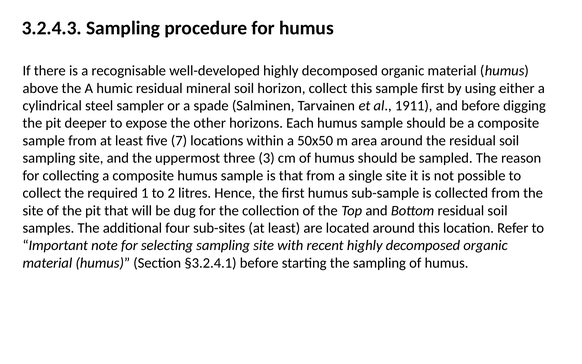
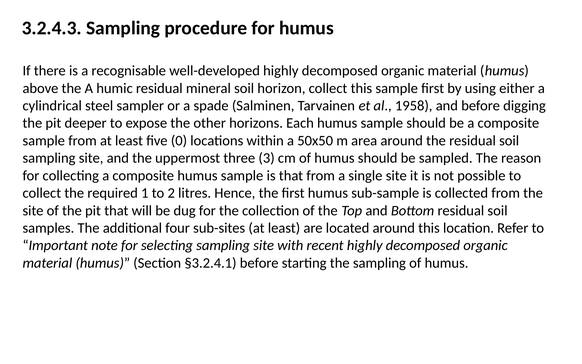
1911: 1911 -> 1958
7: 7 -> 0
